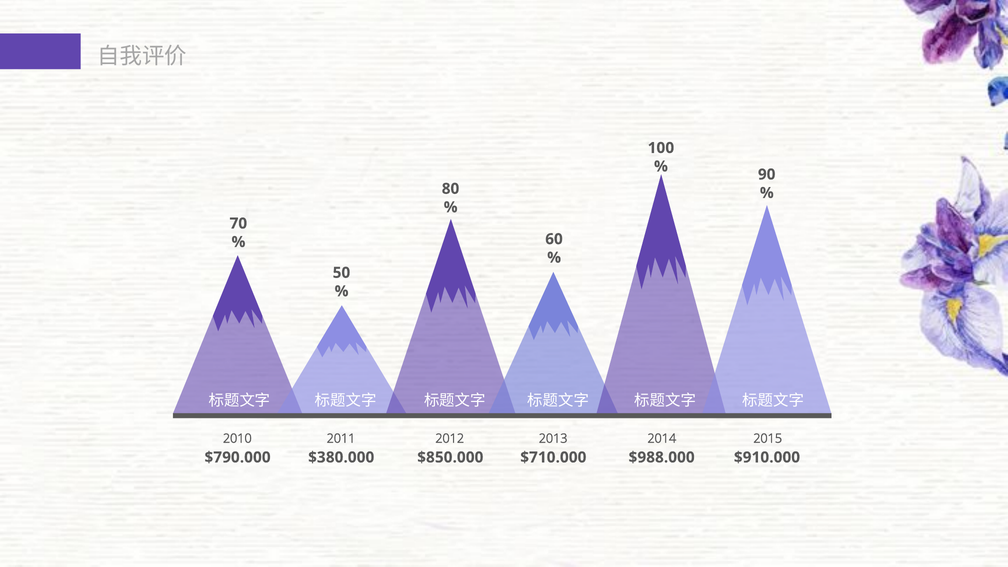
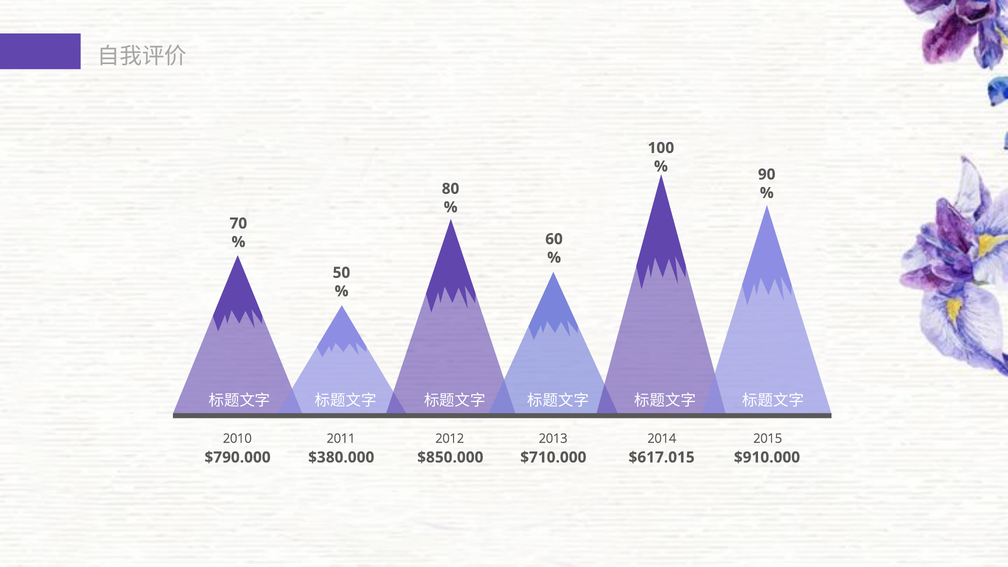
$988.000: $988.000 -> $617.015
